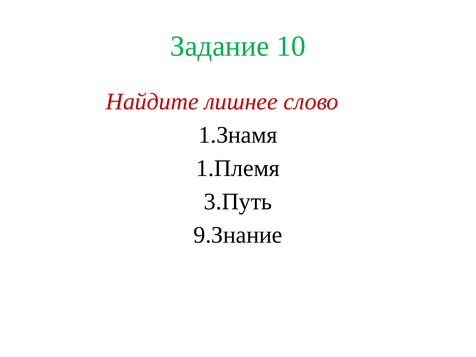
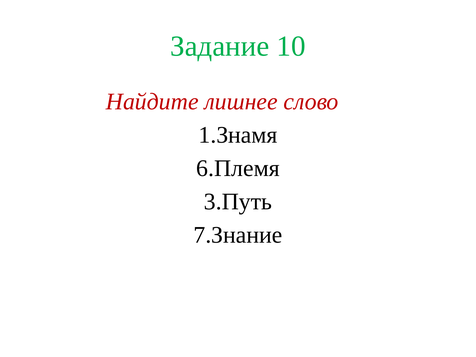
1.Племя: 1.Племя -> 6.Племя
9.Знание: 9.Знание -> 7.Знание
